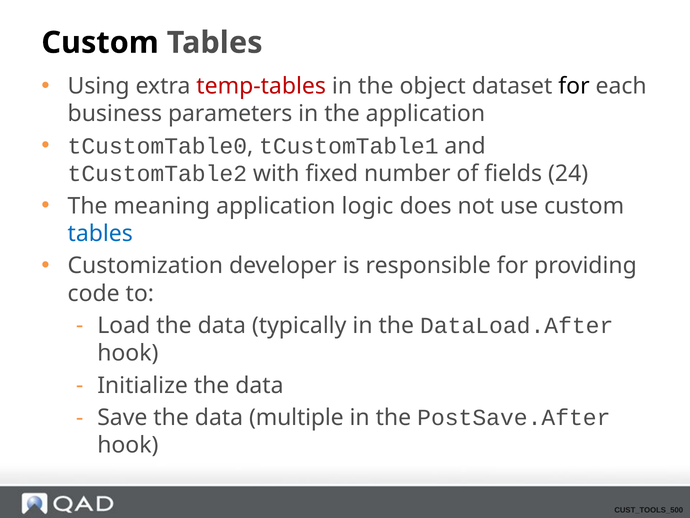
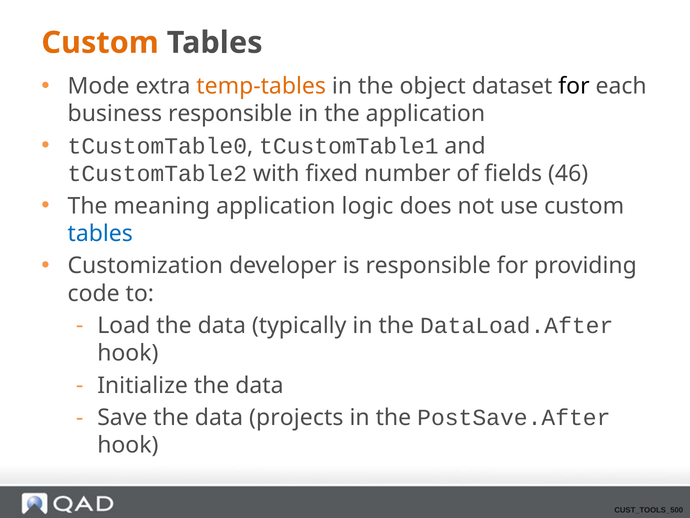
Custom at (100, 43) colour: black -> orange
Using: Using -> Mode
temp-tables colour: red -> orange
business parameters: parameters -> responsible
24: 24 -> 46
multiple: multiple -> projects
